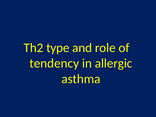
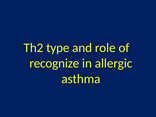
tendency: tendency -> recognize
